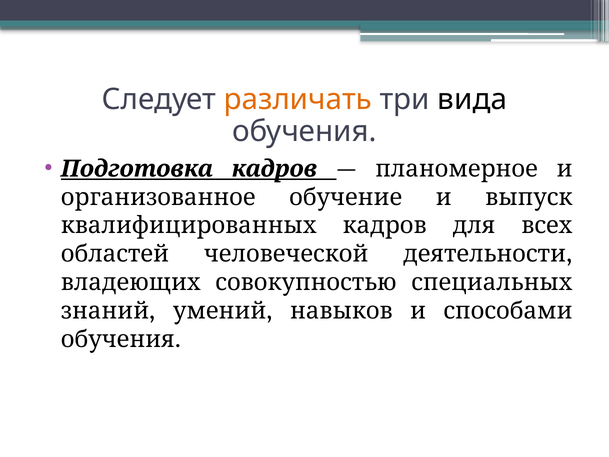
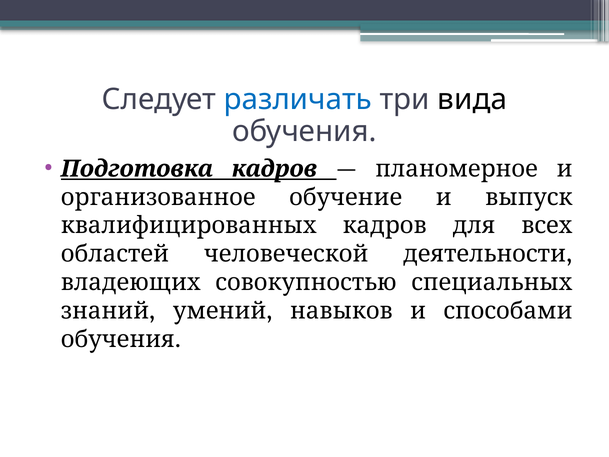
различать colour: orange -> blue
